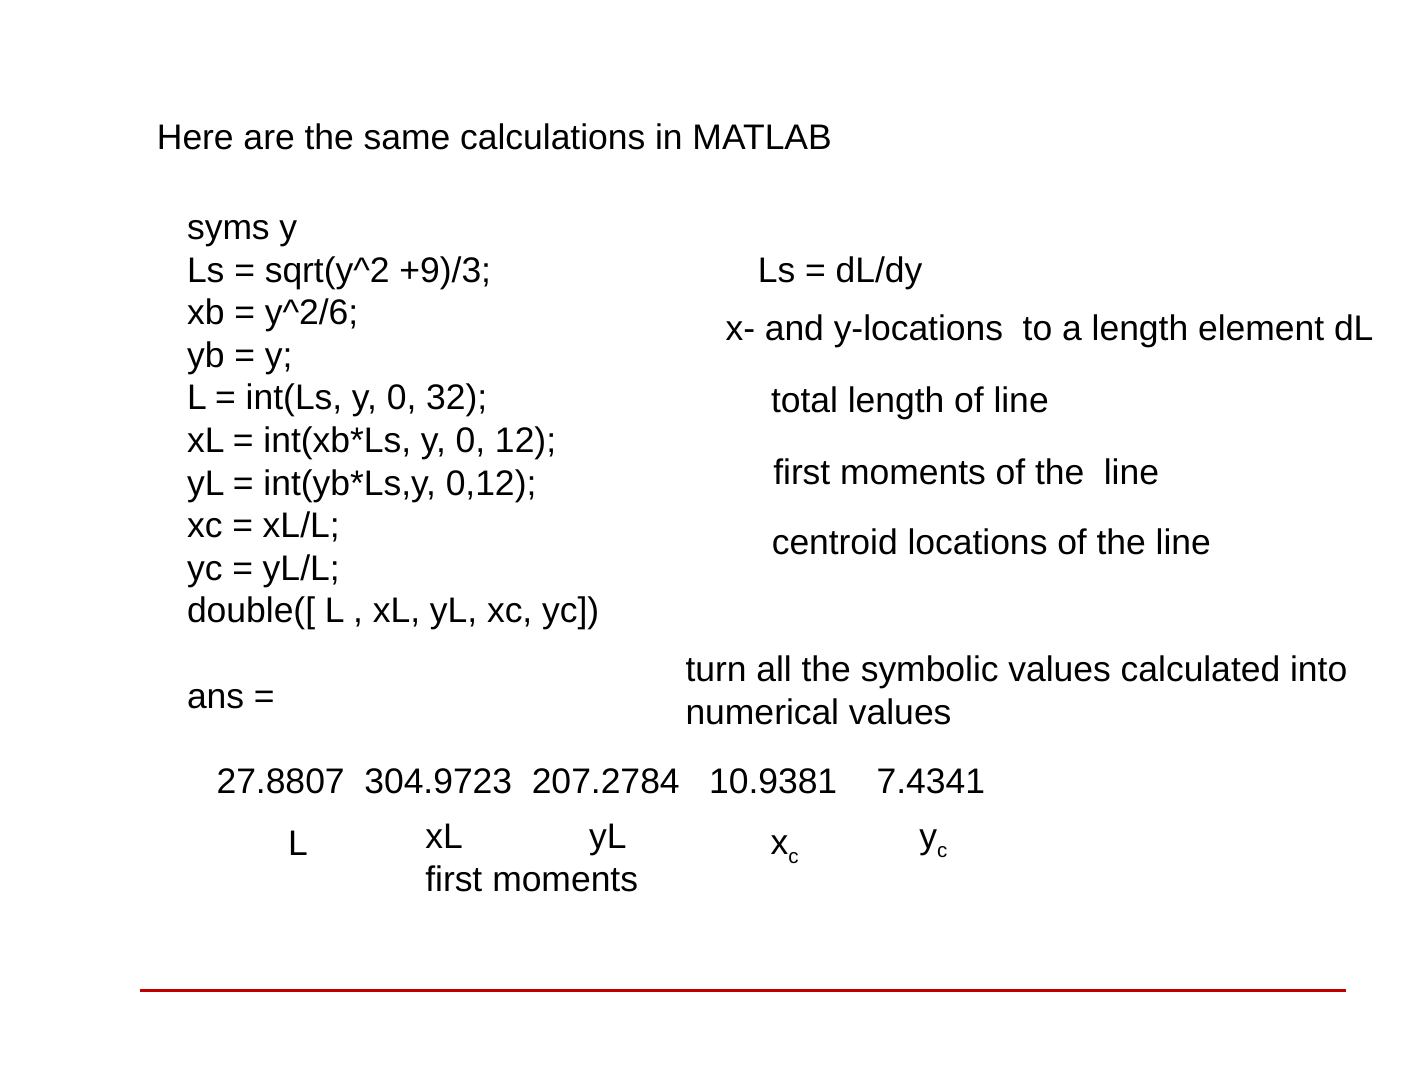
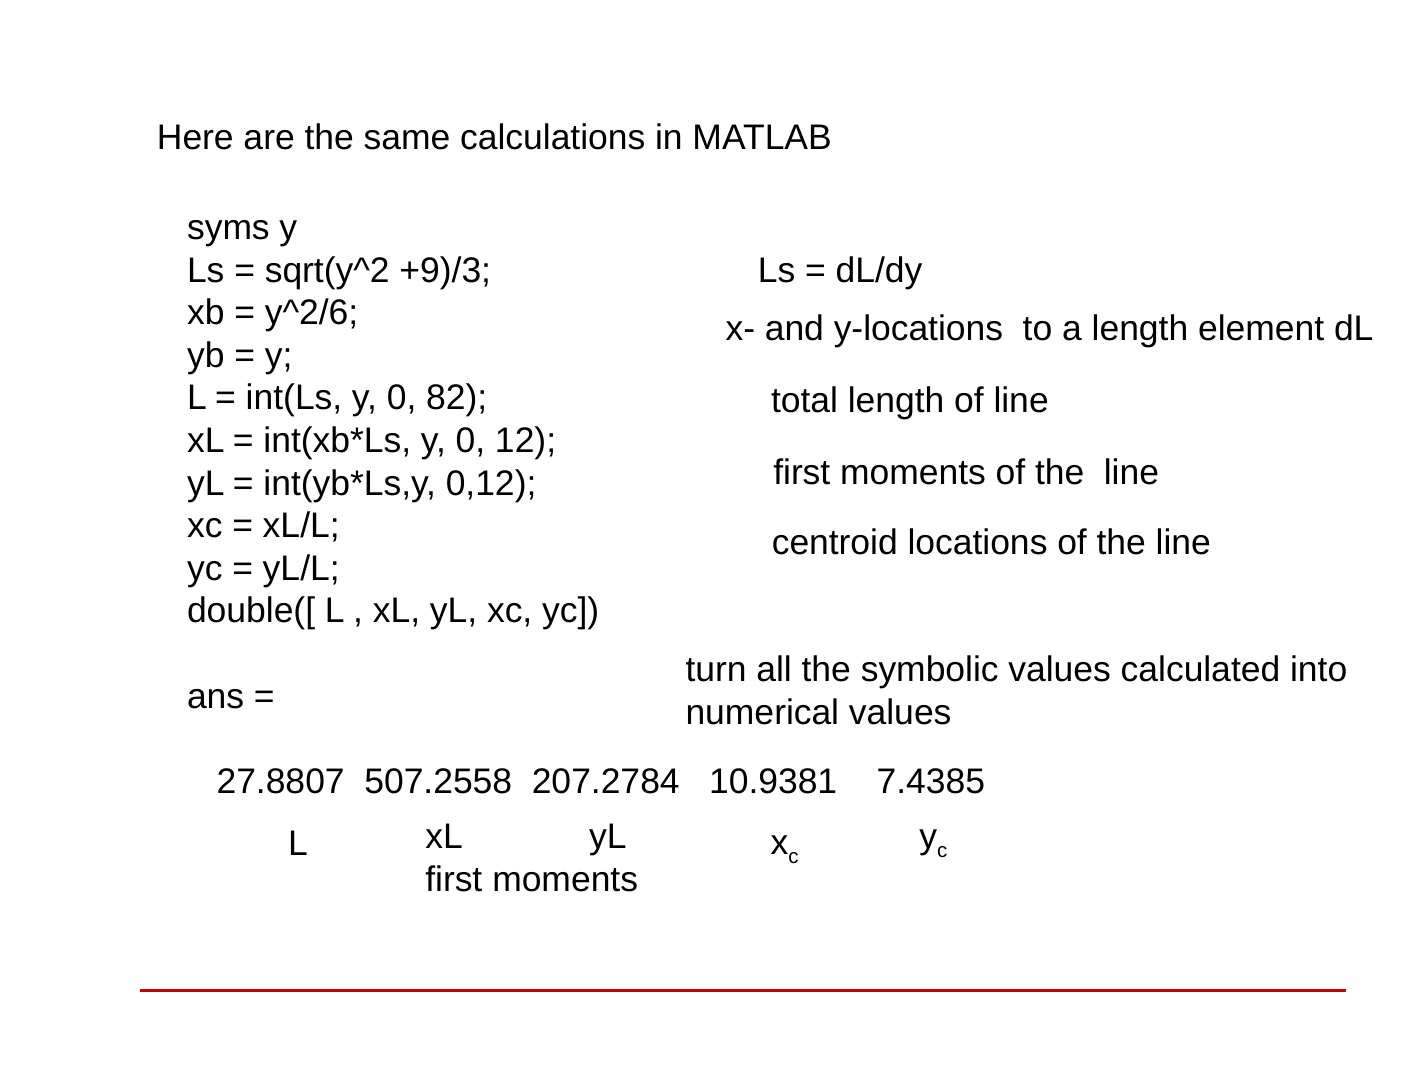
32: 32 -> 82
304.9723: 304.9723 -> 507.2558
7.4341: 7.4341 -> 7.4385
